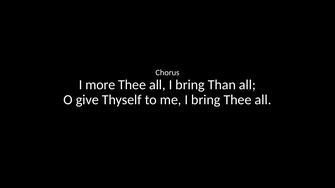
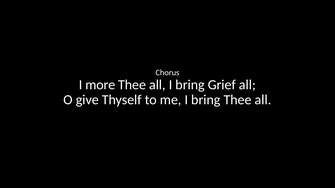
Than: Than -> Grief
